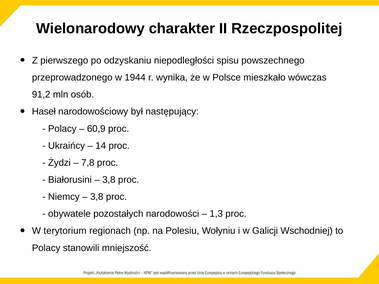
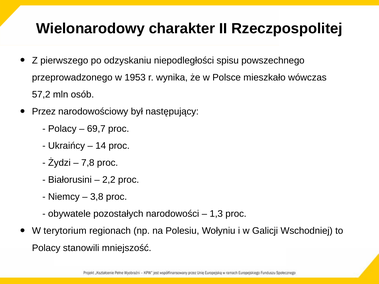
1944: 1944 -> 1953
91,2: 91,2 -> 57,2
Haseł: Haseł -> Przez
60,9: 60,9 -> 69,7
3,8 at (109, 180): 3,8 -> 2,2
